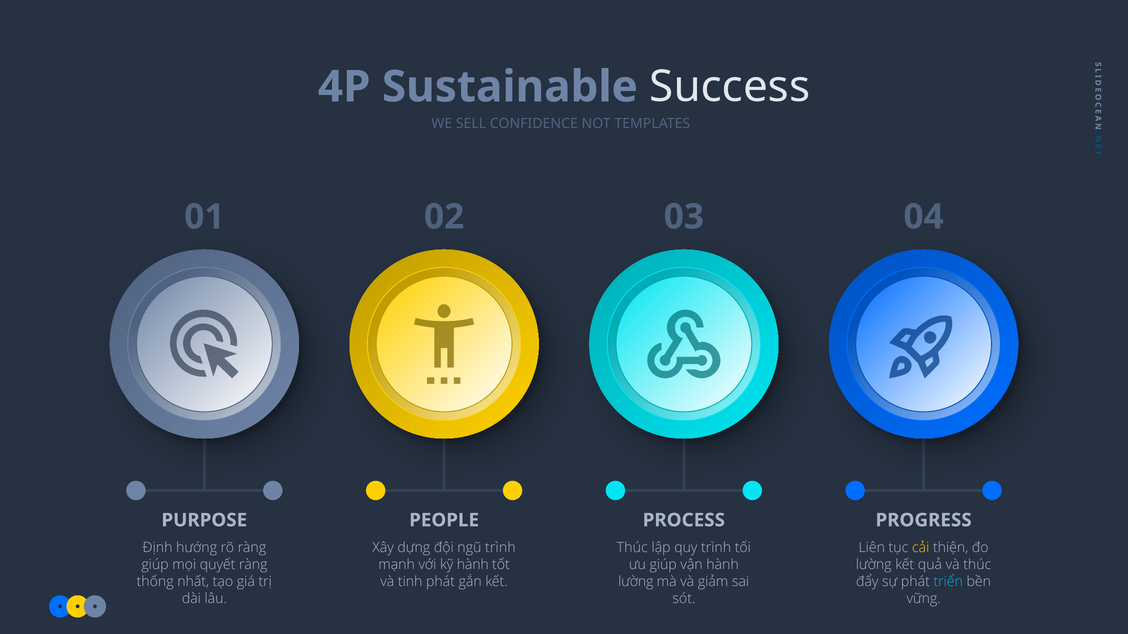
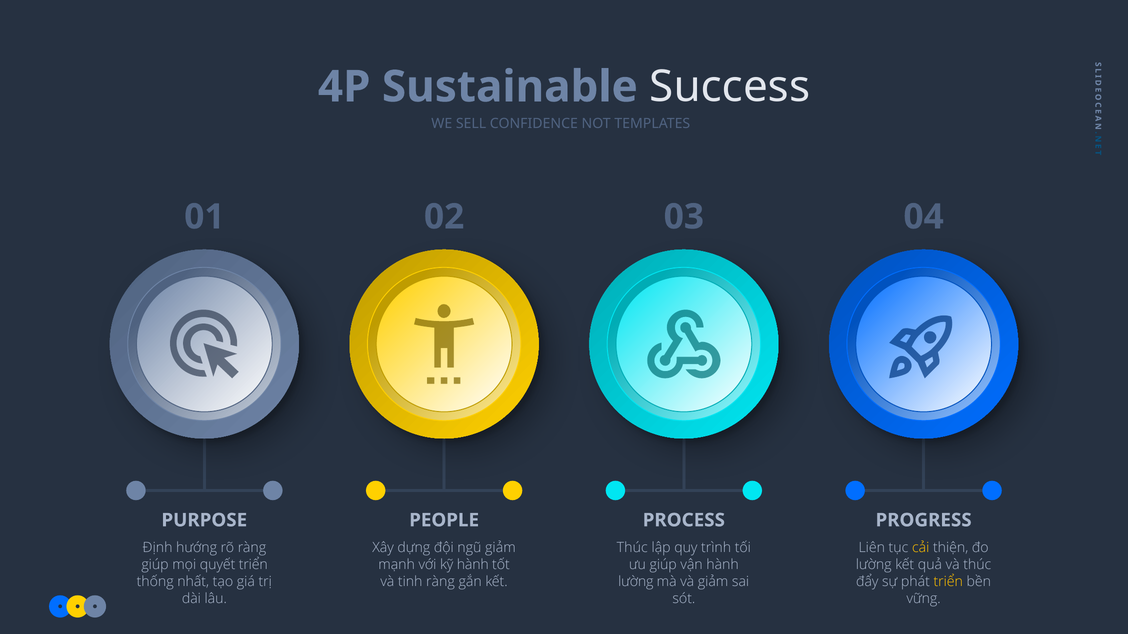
ngũ trình: trình -> giảm
quyết ràng: ràng -> triển
tinh phát: phát -> ràng
triển at (948, 582) colour: light blue -> yellow
